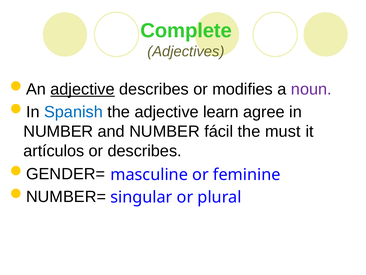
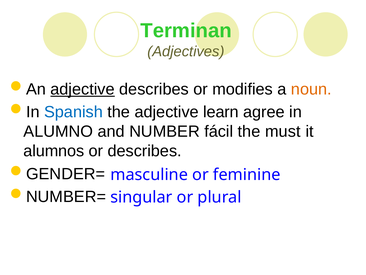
Complete: Complete -> Terminan
noun colour: purple -> orange
NUMBER at (58, 131): NUMBER -> ALUMNO
artículos: artículos -> alumnos
